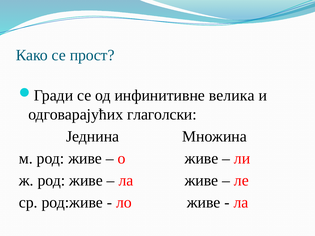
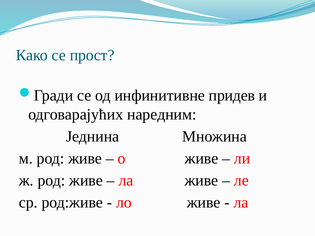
велика: велика -> придев
глаголски: глаголски -> наредним
